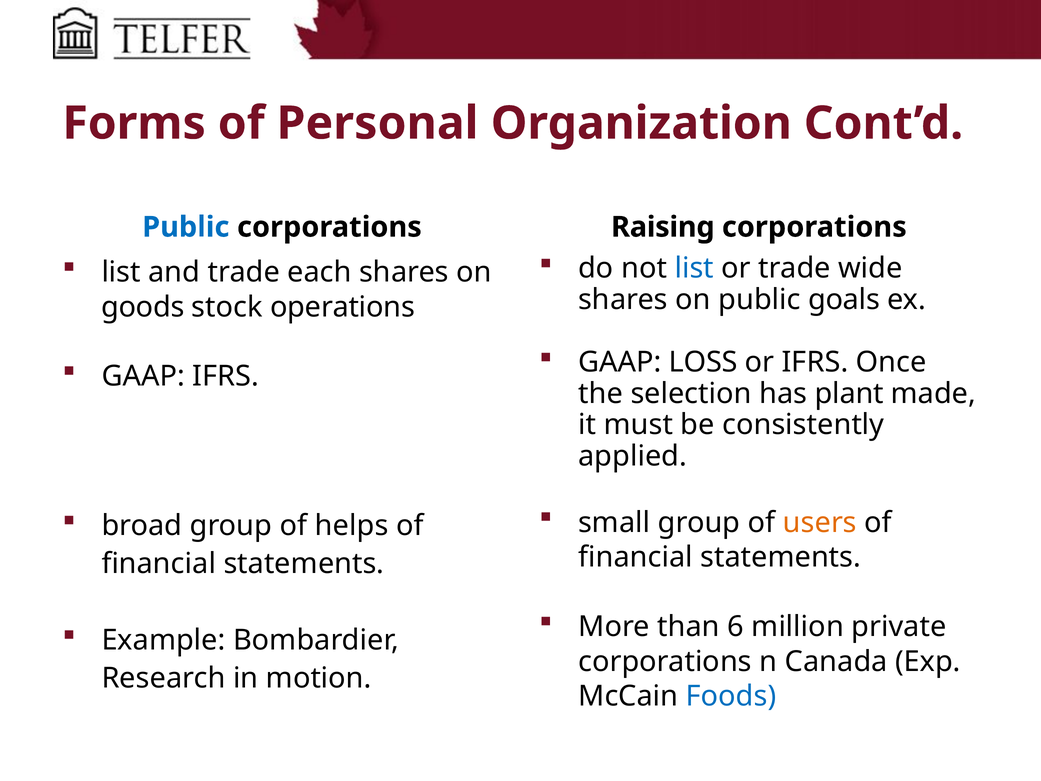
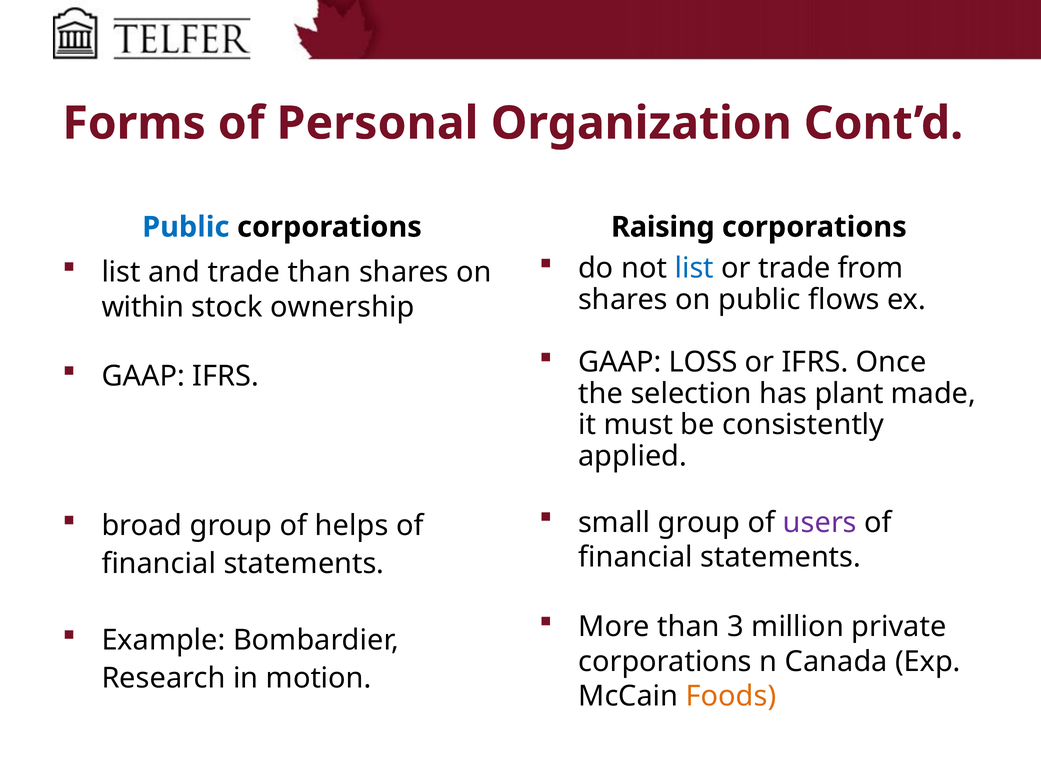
wide: wide -> from
trade each: each -> than
goals: goals -> flows
goods: goods -> within
operations: operations -> ownership
users colour: orange -> purple
6: 6 -> 3
Foods colour: blue -> orange
